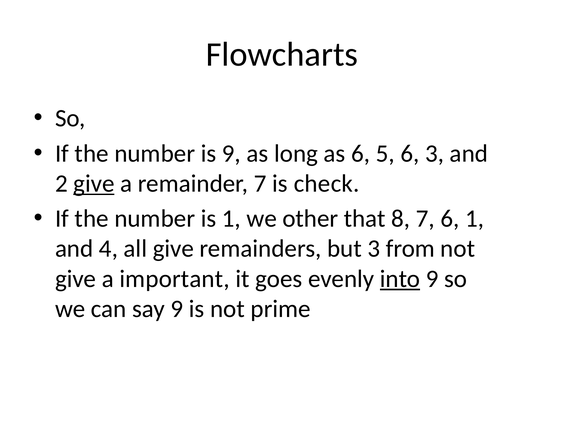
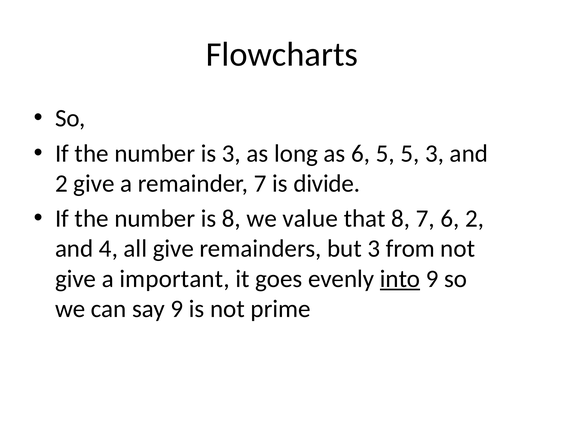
is 9: 9 -> 3
5 6: 6 -> 5
give at (94, 184) underline: present -> none
check: check -> divide
is 1: 1 -> 8
other: other -> value
6 1: 1 -> 2
